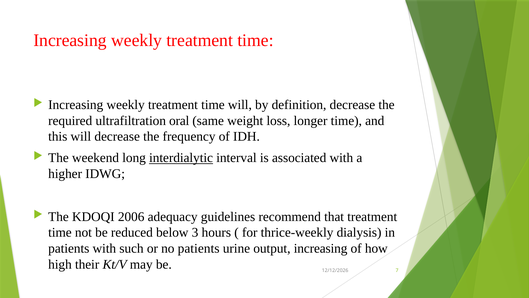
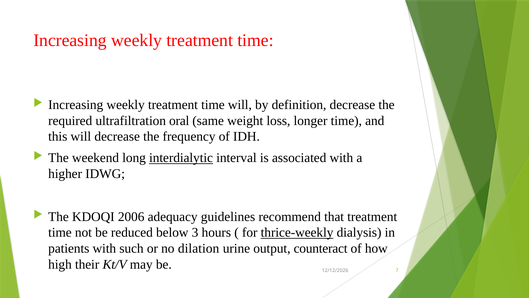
thrice-weekly underline: none -> present
no patients: patients -> dilation
output increasing: increasing -> counteract
